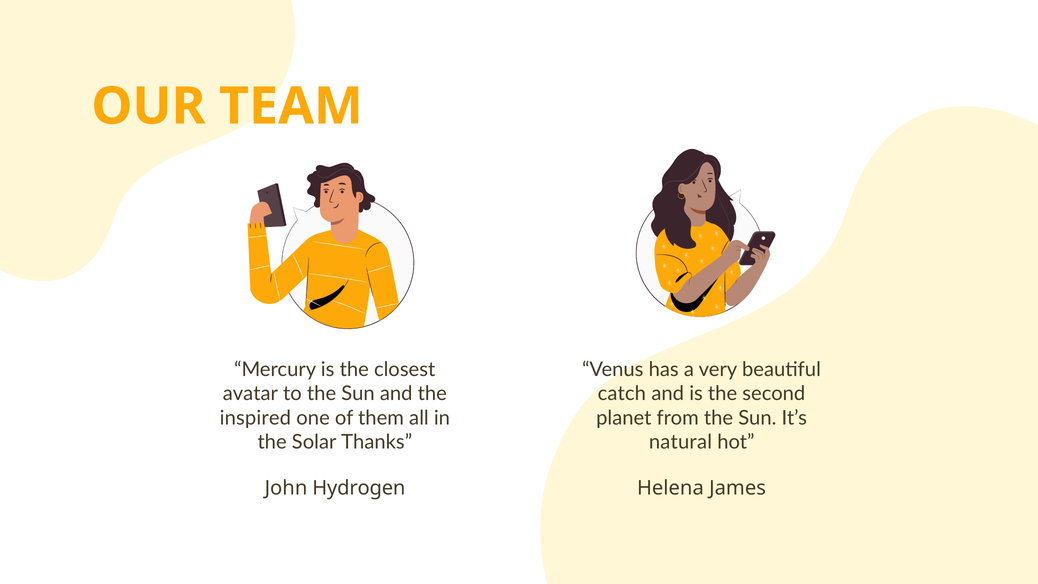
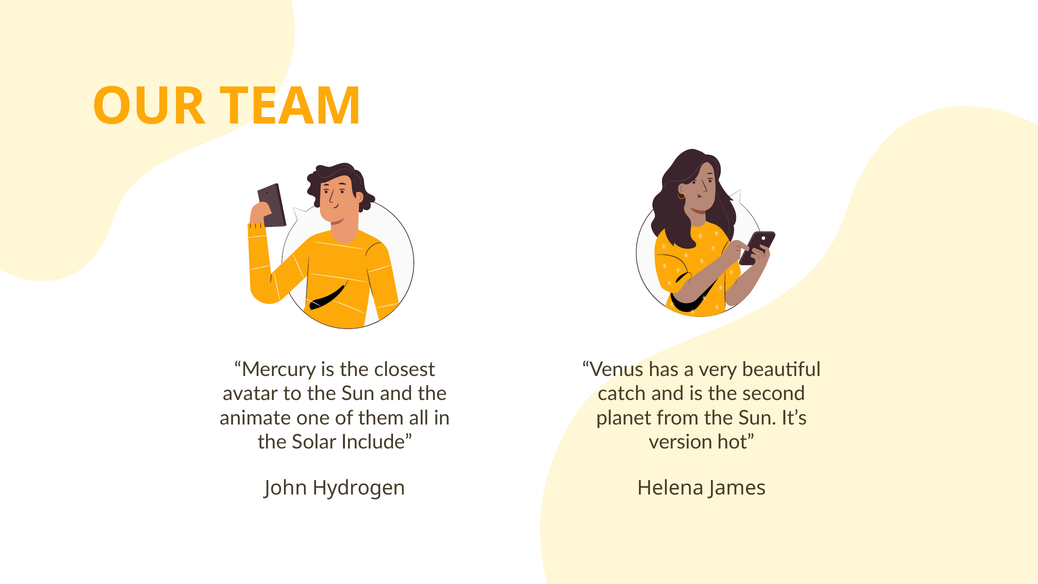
inspired: inspired -> animate
Thanks: Thanks -> Include
natural: natural -> version
